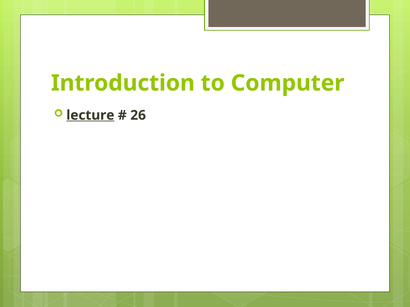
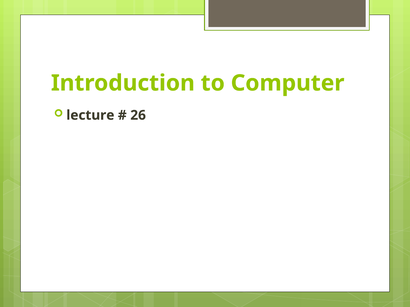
lecture underline: present -> none
